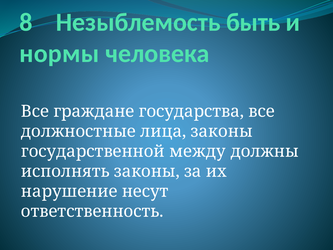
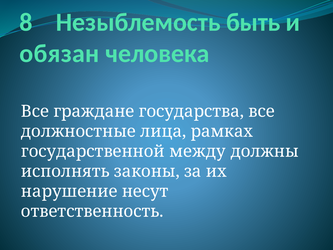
нормы: нормы -> обязан
лица законы: законы -> рамках
